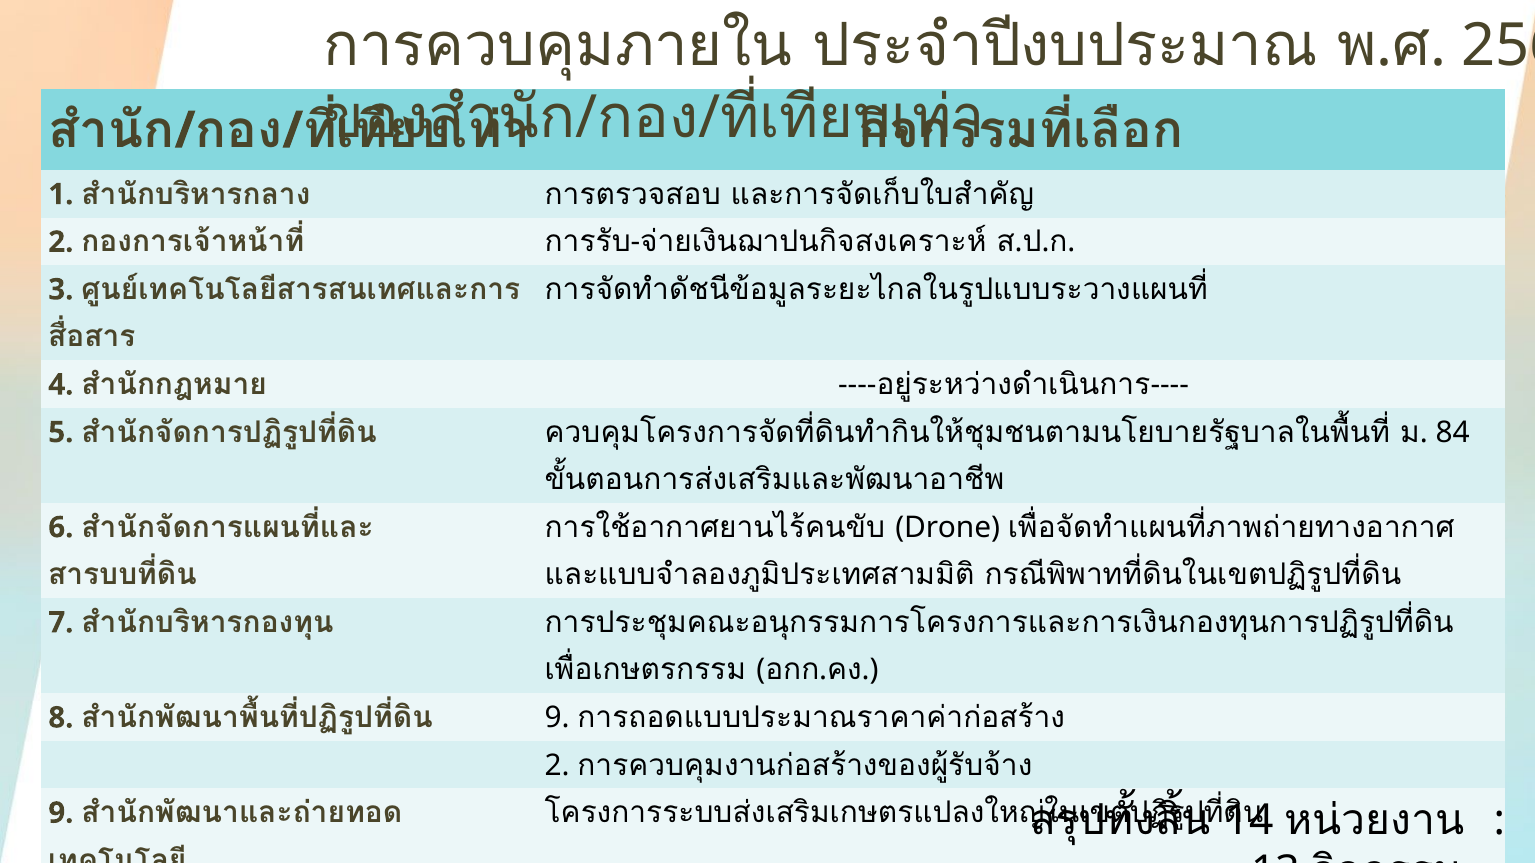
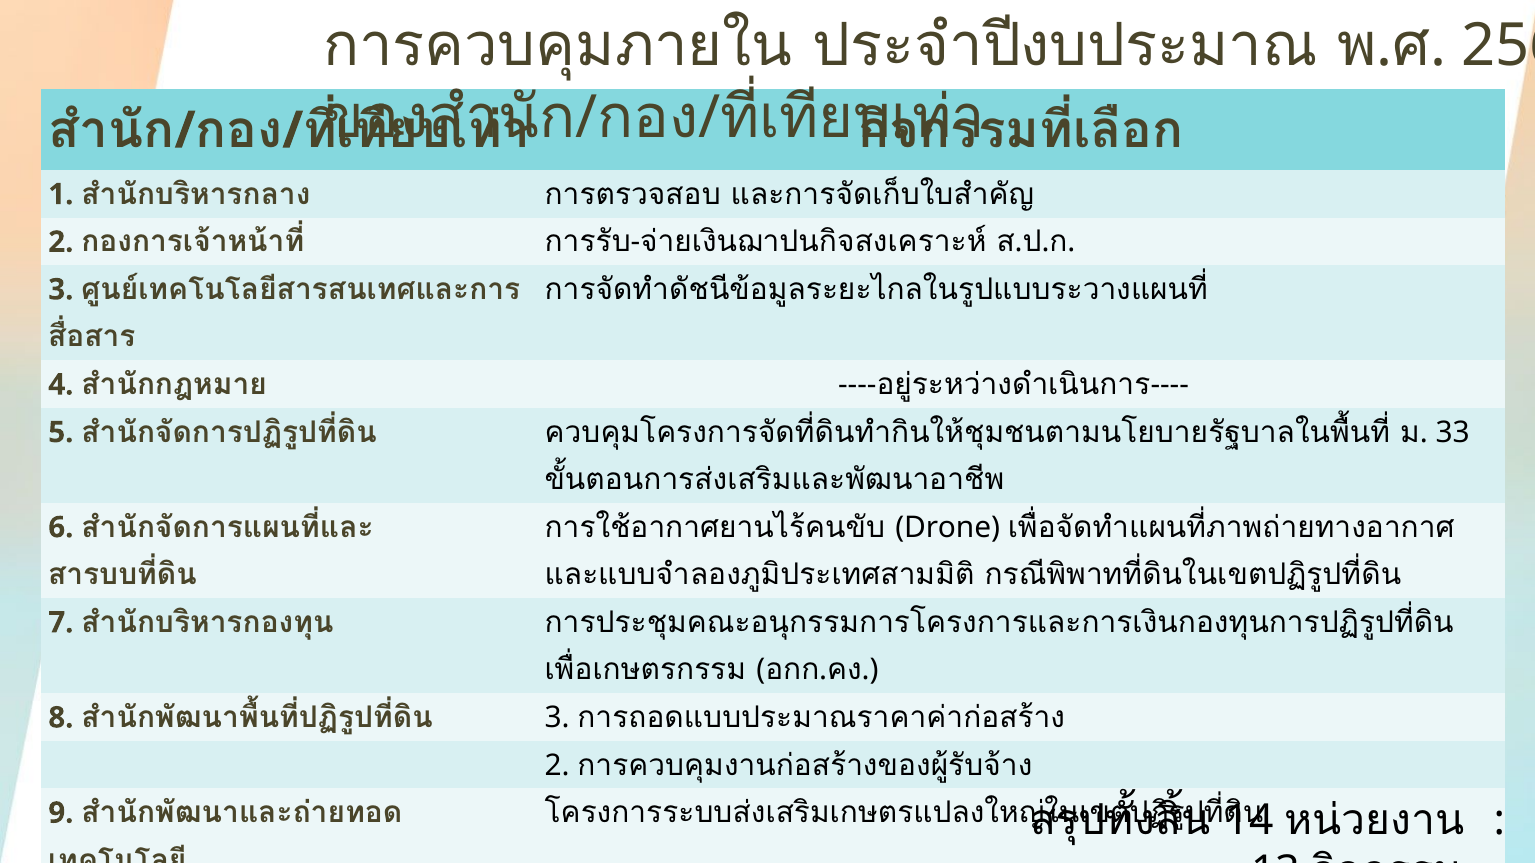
84: 84 -> 33
9 at (557, 718): 9 -> 3
